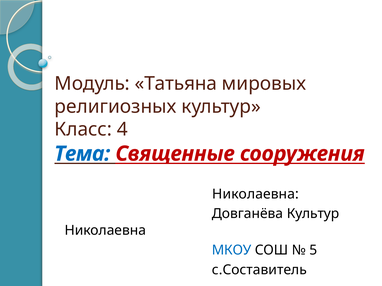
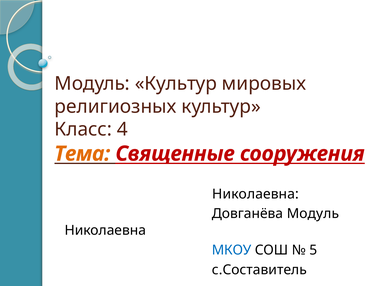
Модуль Татьяна: Татьяна -> Культур
Тема colour: blue -> orange
Довганёва Культур: Культур -> Модуль
